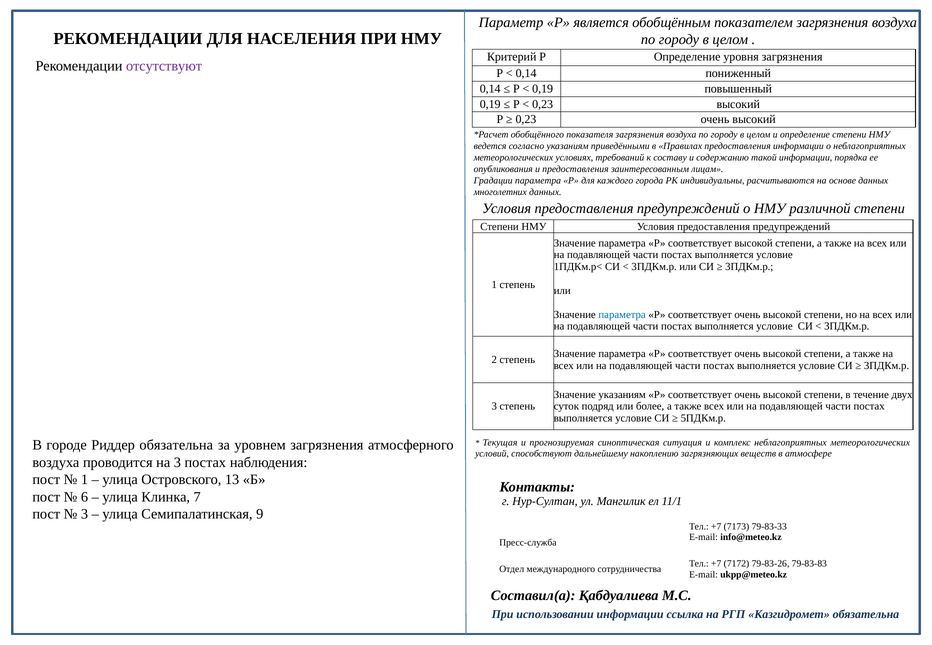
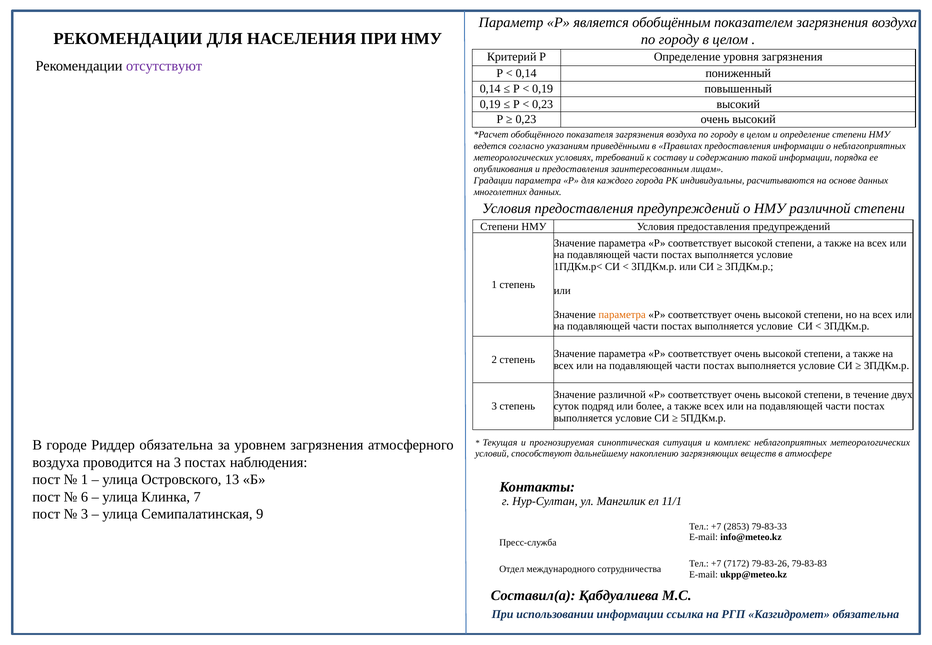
параметра at (622, 315) colour: blue -> orange
Значение указаниям: указаниям -> различной
7173: 7173 -> 2853
